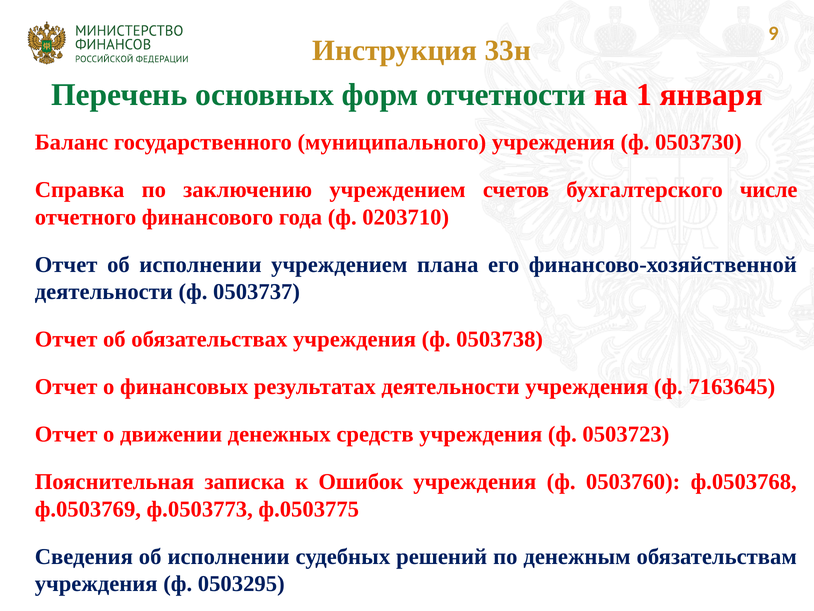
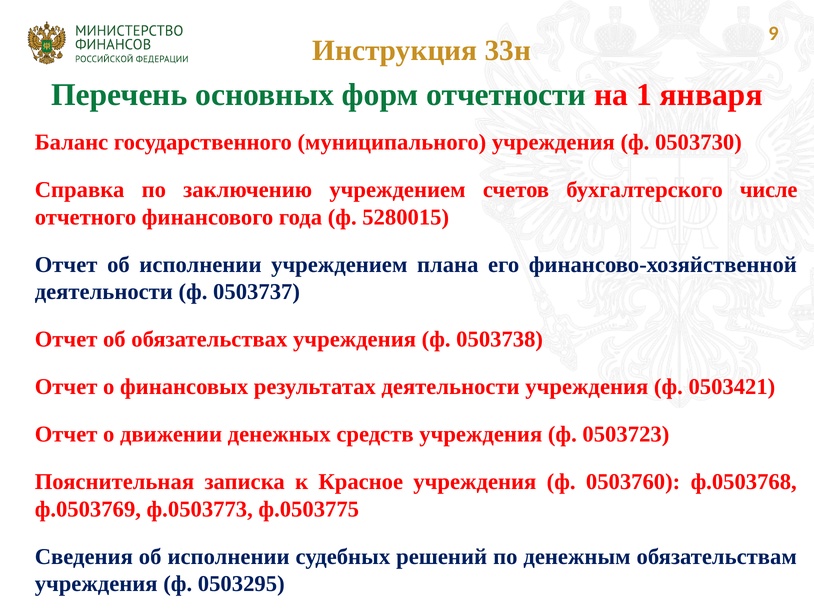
0203710: 0203710 -> 5280015
7163645: 7163645 -> 0503421
Ошибок: Ошибок -> Красное
